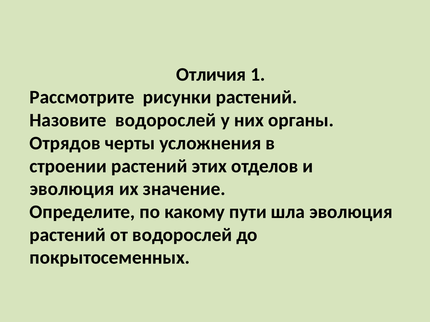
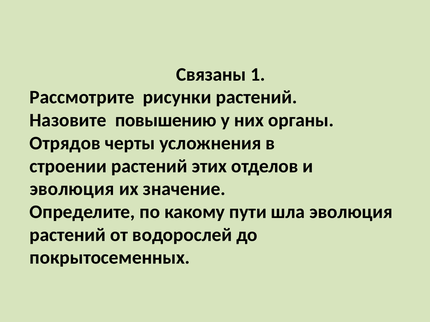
Отличия: Отличия -> Связаны
Назовите водорослей: водорослей -> повышению
